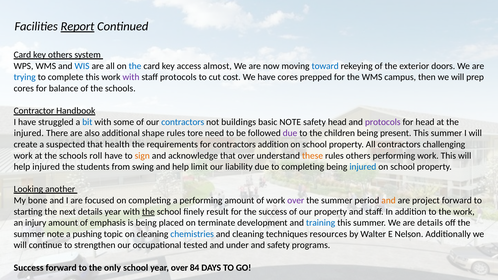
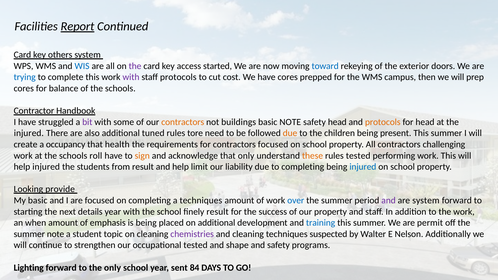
the at (135, 66) colour: blue -> purple
almost: almost -> started
bit colour: blue -> purple
contractors at (183, 122) colour: blue -> orange
protocols at (383, 122) colour: purple -> orange
shape: shape -> tuned
due at (290, 133) colour: purple -> orange
suspected: suspected -> occupancy
contractors addition: addition -> focused
that over: over -> only
rules others: others -> tested
from swing: swing -> result
another: another -> provide
My bone: bone -> basic
a performing: performing -> techniques
over at (296, 200) colour: purple -> blue
and at (389, 200) colour: orange -> purple
are project: project -> system
the at (148, 212) underline: present -> none
injury: injury -> when
on terminate: terminate -> additional
are details: details -> permit
pushing: pushing -> student
chemistries colour: blue -> purple
resources: resources -> suspected
under: under -> shape
Success at (29, 268): Success -> Lighting
year over: over -> sent
